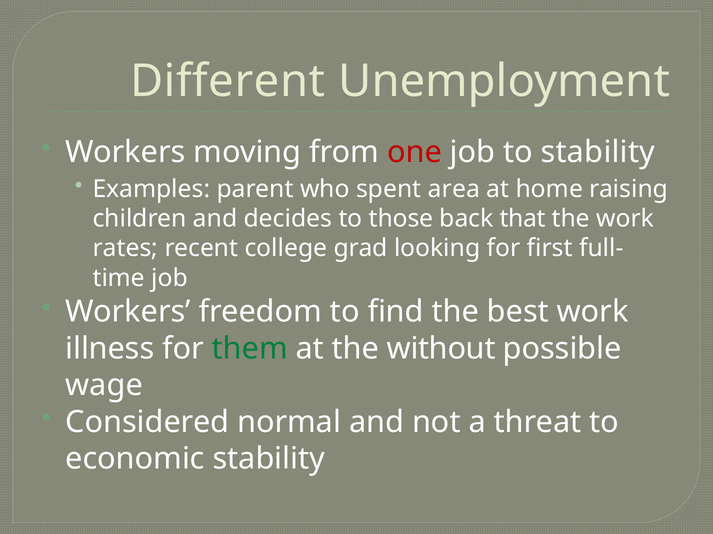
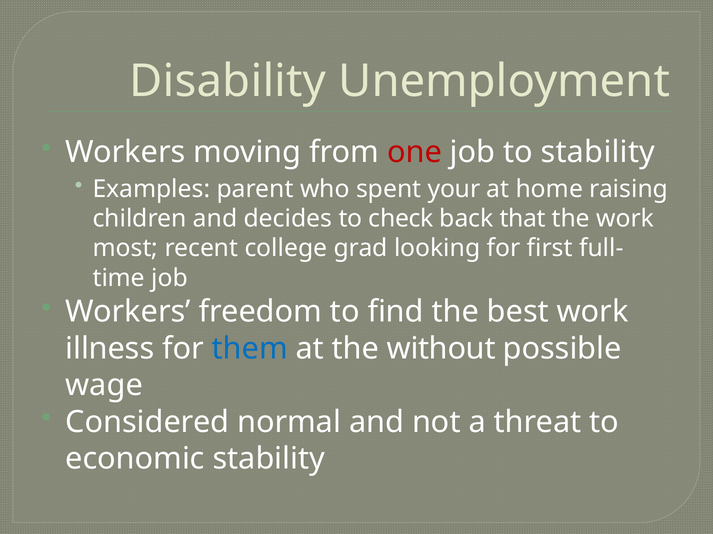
Different: Different -> Disability
area: area -> your
those: those -> check
rates: rates -> most
them colour: green -> blue
